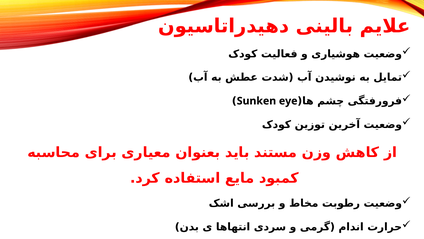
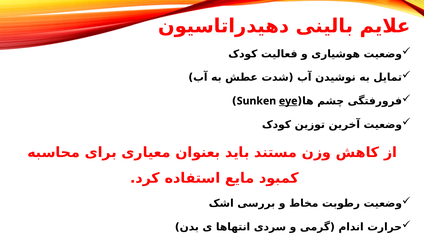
eye underline: none -> present
